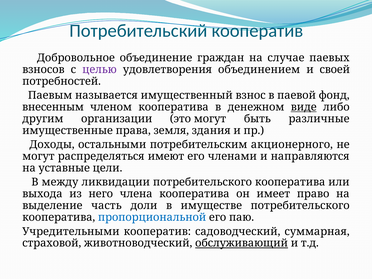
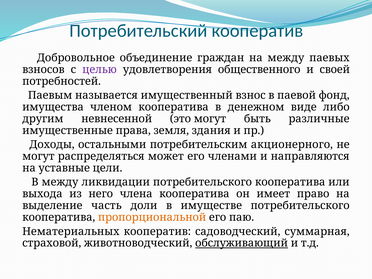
на случае: случае -> между
объединением: объединением -> общественного
внесенным: внесенным -> имущества
виде underline: present -> none
организации: организации -> невнесенной
имеют: имеют -> может
пропорциональной colour: blue -> orange
Учредительными: Учредительными -> Нематериальных
